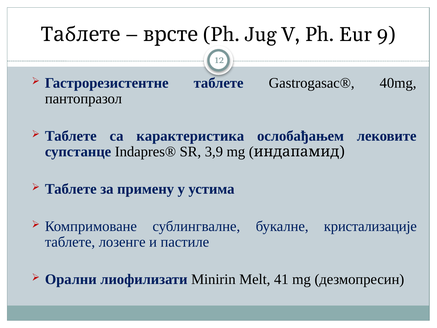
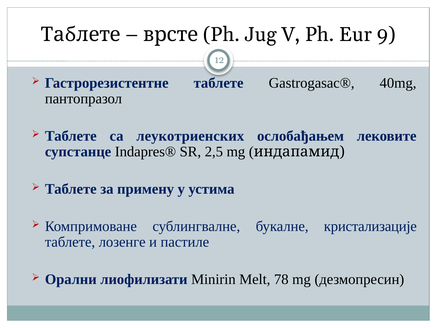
карактеристика: карактеристика -> леукотриенских
3,9: 3,9 -> 2,5
41: 41 -> 78
